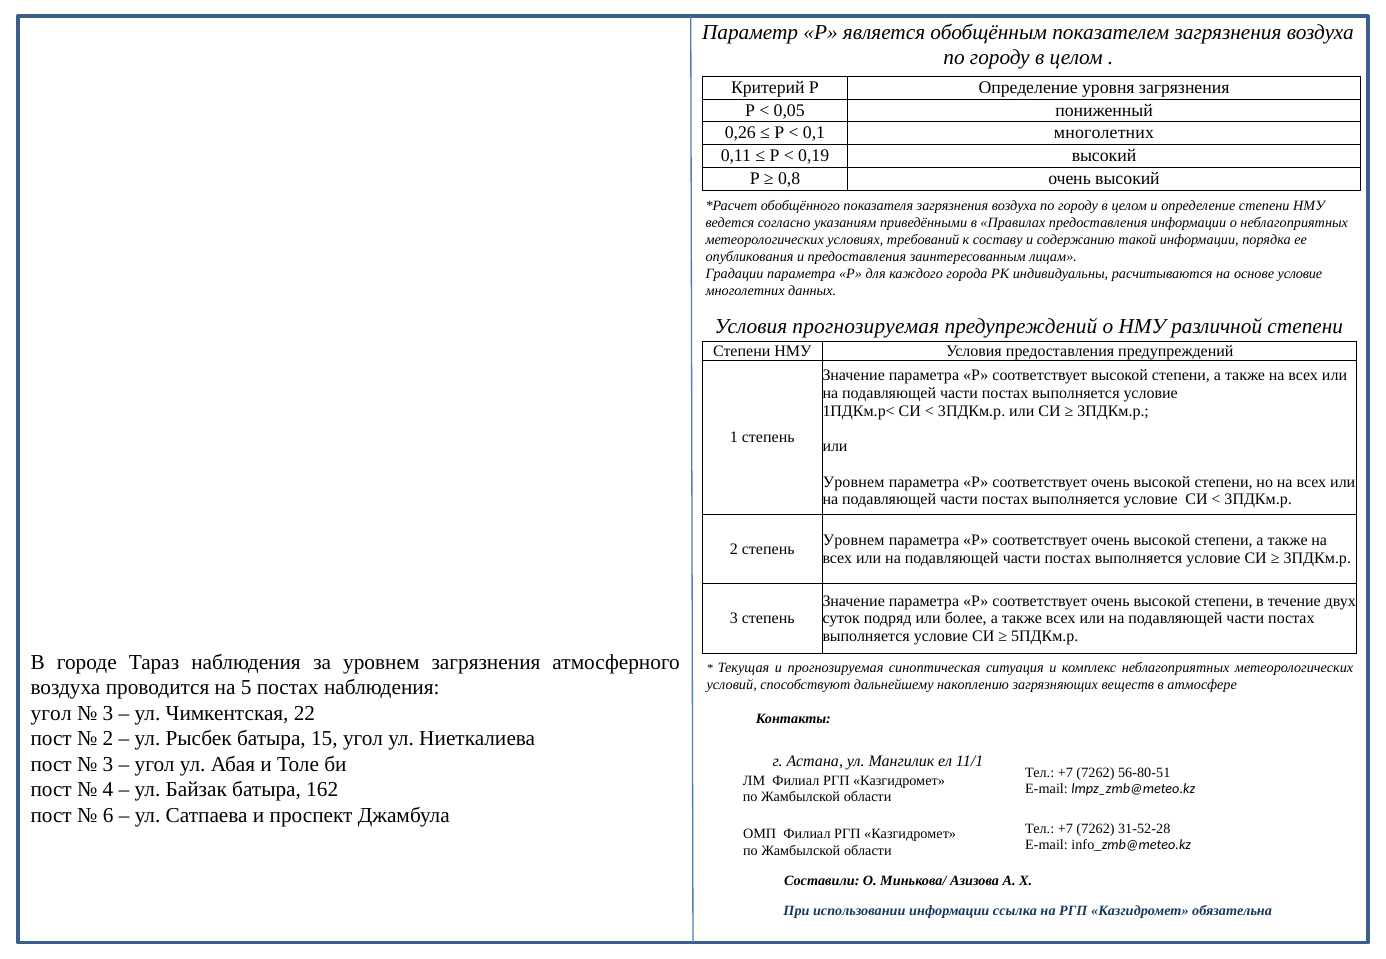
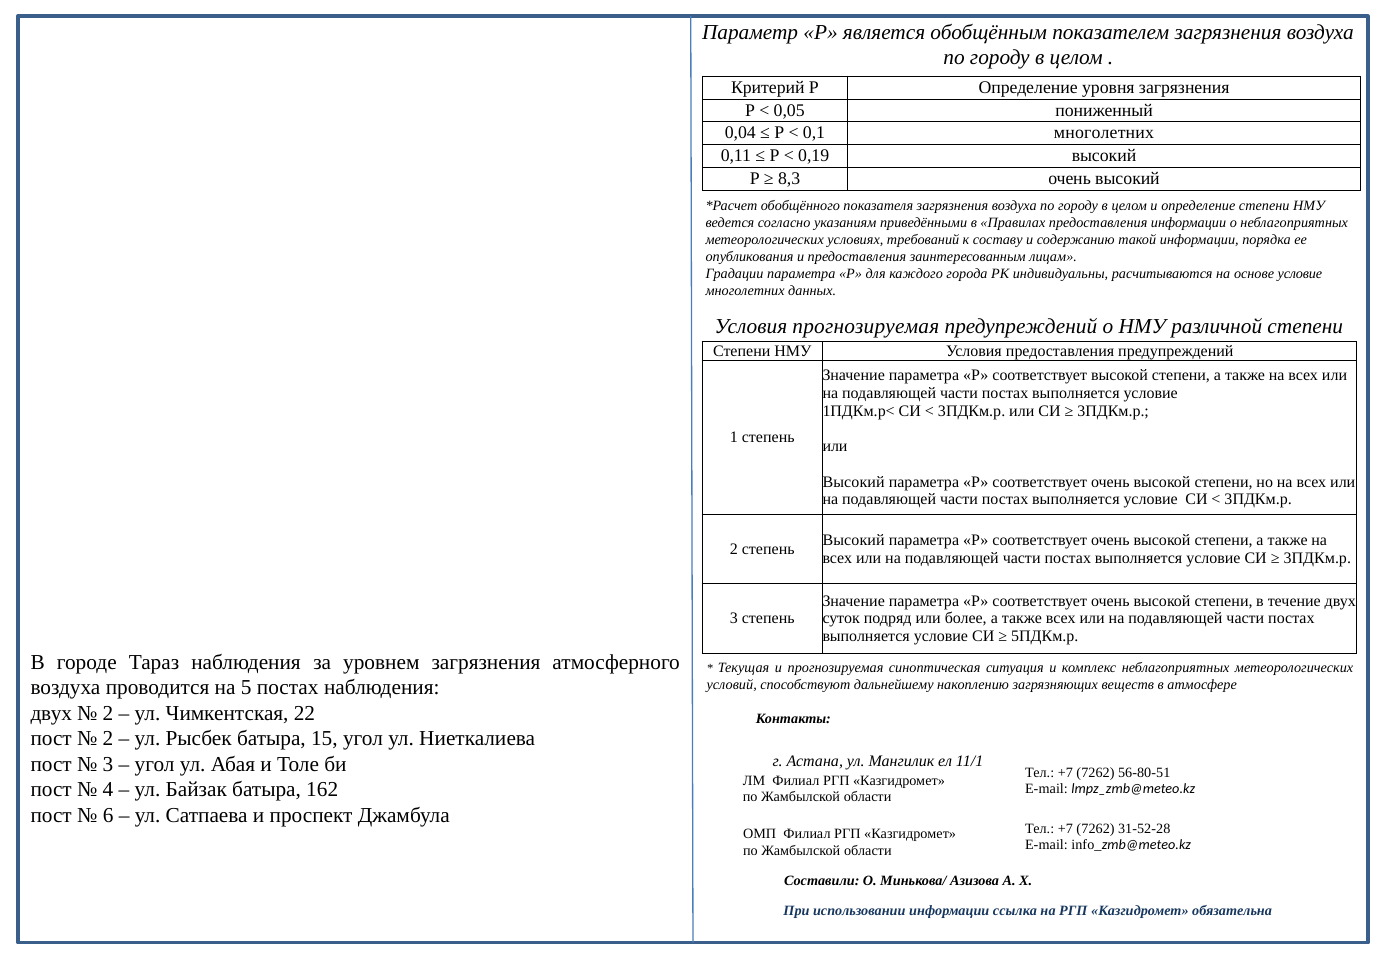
0,26: 0,26 -> 0,04
0,8: 0,8 -> 8,3
Уровнем at (854, 482): Уровнем -> Высокий
Уровнем at (854, 541): Уровнем -> Высокий
угол at (51, 714): угол -> двух
3 at (108, 714): 3 -> 2
